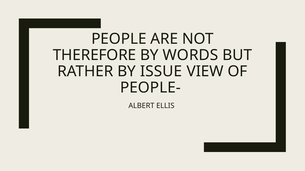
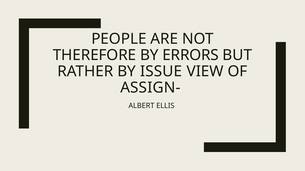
WORDS: WORDS -> ERRORS
PEOPLE-: PEOPLE- -> ASSIGN-
